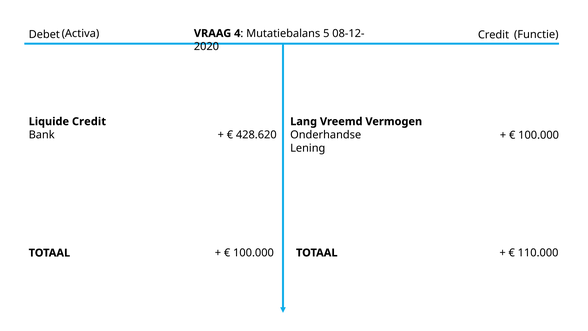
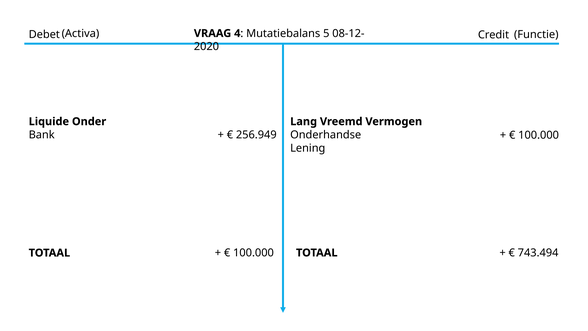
Liquide Credit: Credit -> Onder
428.620: 428.620 -> 256.949
110.000: 110.000 -> 743.494
